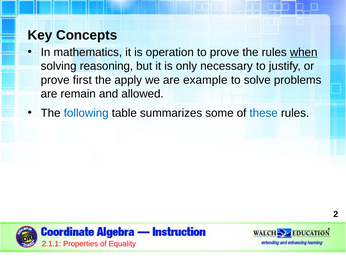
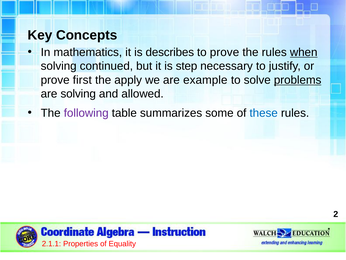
operation: operation -> describes
reasoning: reasoning -> continued
only: only -> step
problems underline: none -> present
are remain: remain -> solving
following colour: blue -> purple
